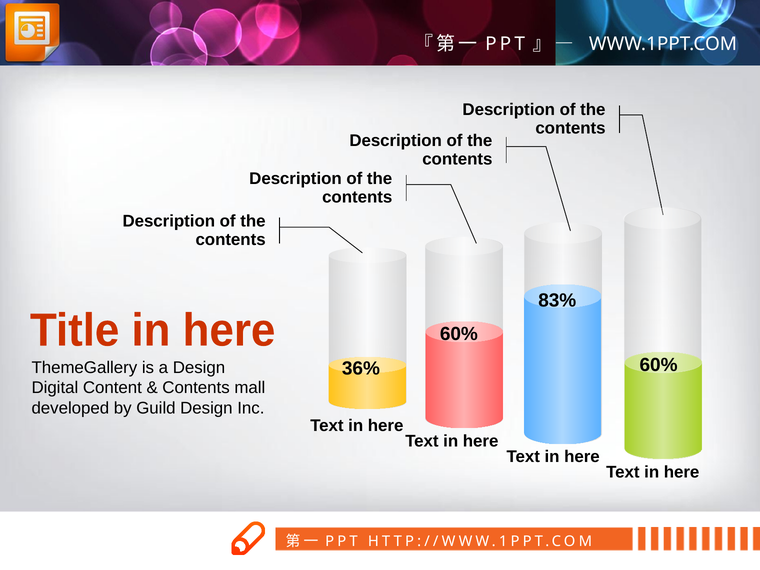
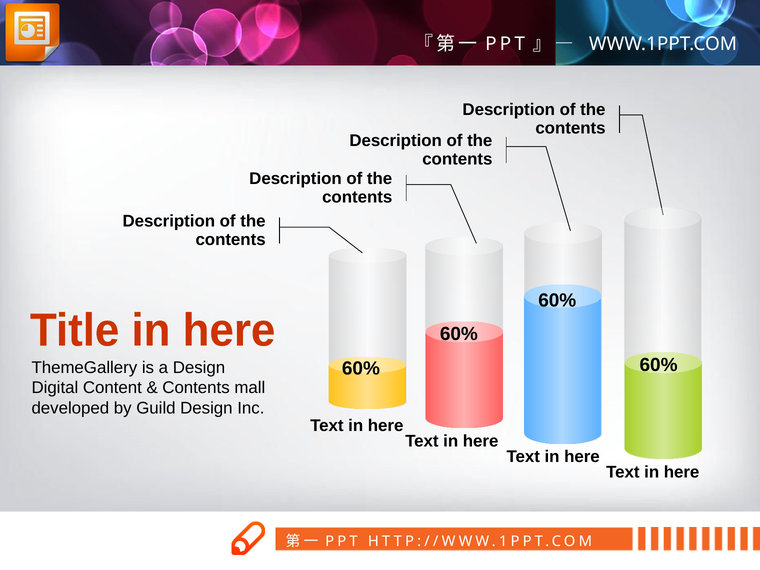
83% at (557, 300): 83% -> 60%
36% at (361, 369): 36% -> 60%
